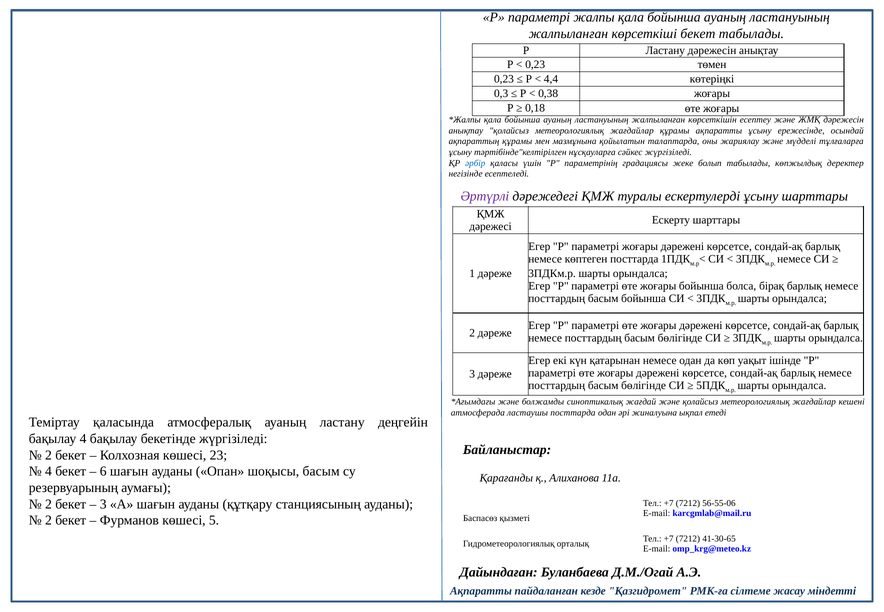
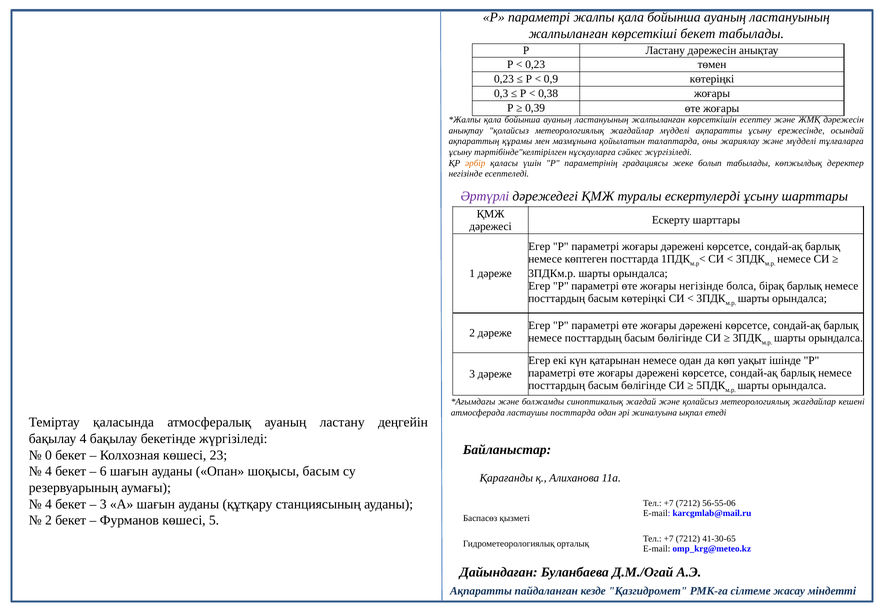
4,4: 4,4 -> 0,9
0,18: 0,18 -> 0,39
жағдайлар құрамы: құрамы -> мүдделі
әрбір colour: blue -> orange
жоғары бойынша: бойынша -> негізінде
басым бойынша: бойынша -> көтеріңкі
2 at (48, 455): 2 -> 0
2 at (48, 504): 2 -> 4
